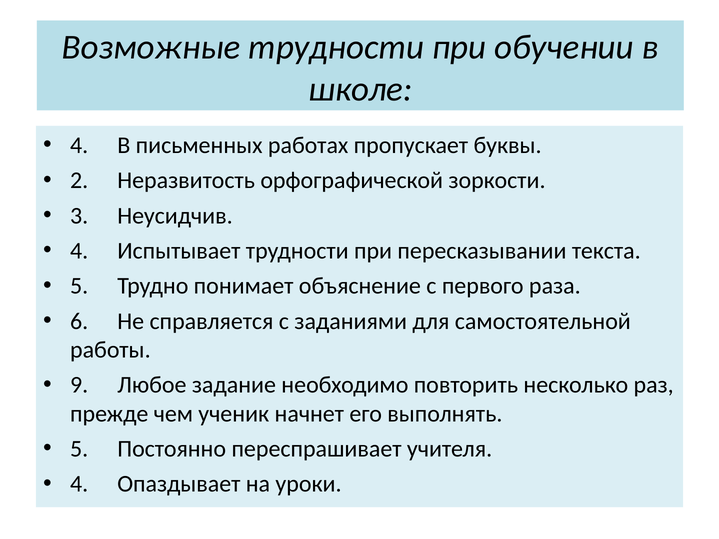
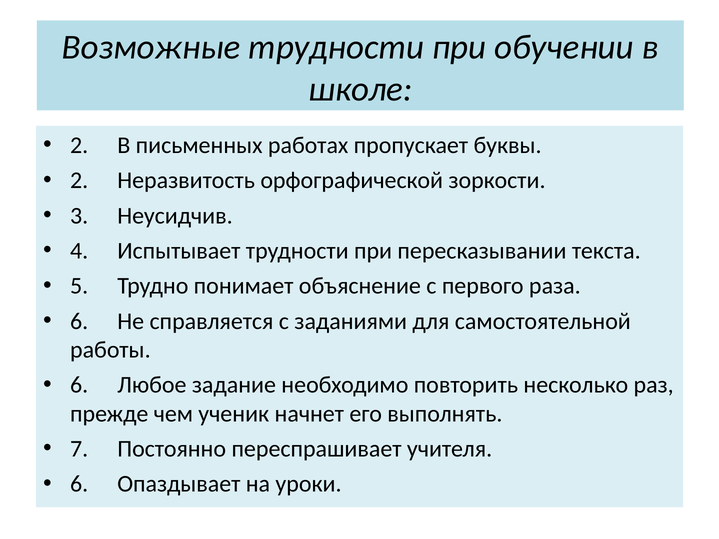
4 at (79, 145): 4 -> 2
9 at (79, 385): 9 -> 6
5 at (79, 449): 5 -> 7
4 at (79, 484): 4 -> 6
